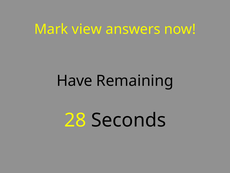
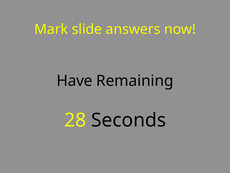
view: view -> slide
